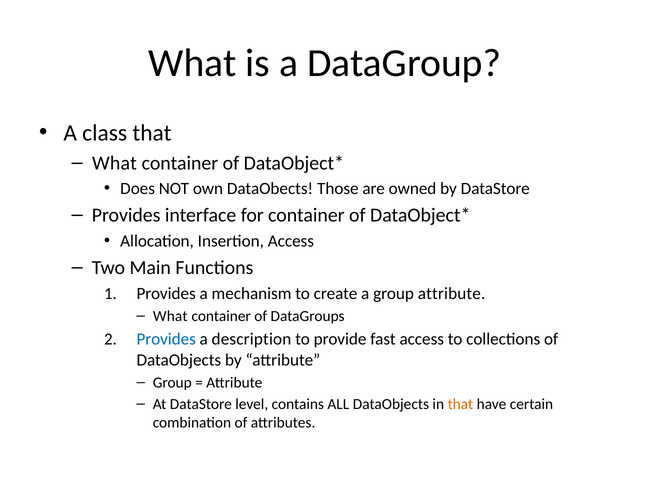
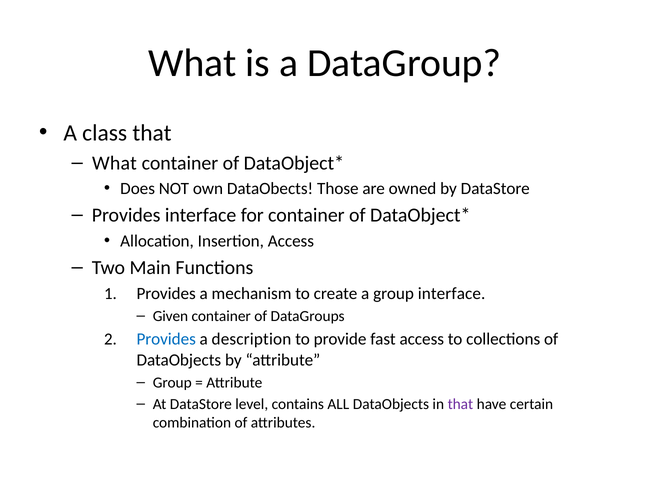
group attribute: attribute -> interface
What at (170, 316): What -> Given
that at (460, 404) colour: orange -> purple
